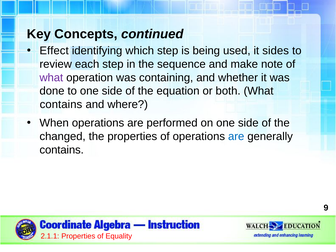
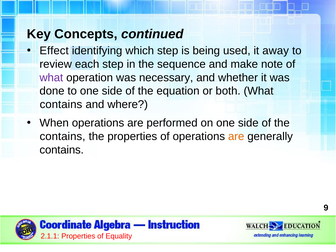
sides: sides -> away
containing: containing -> necessary
changed at (63, 136): changed -> contains
are at (236, 136) colour: blue -> orange
